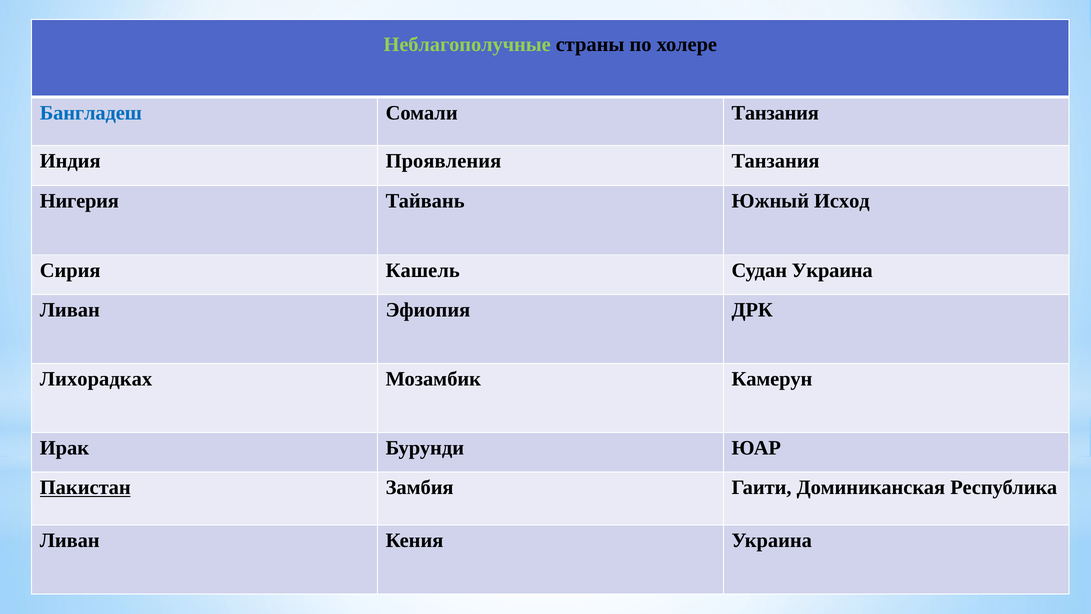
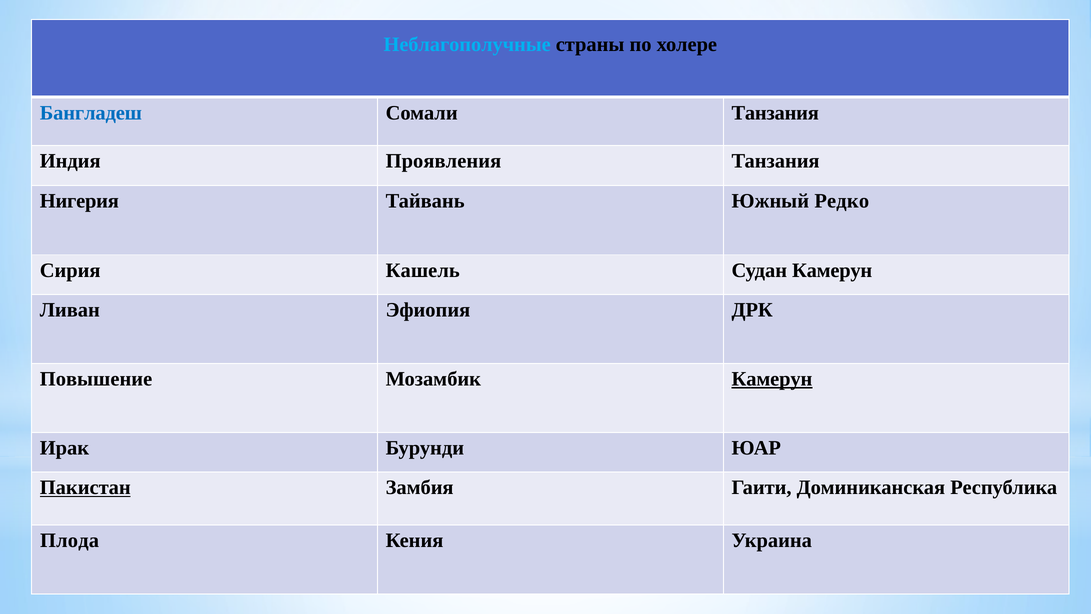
Неблагополучные colour: light green -> light blue
Исход: Исход -> Редко
Судан Украина: Украина -> Камерун
Лихорадках: Лихорадках -> Повышение
Камерун at (772, 379) underline: none -> present
Ливан at (70, 540): Ливан -> Плода
